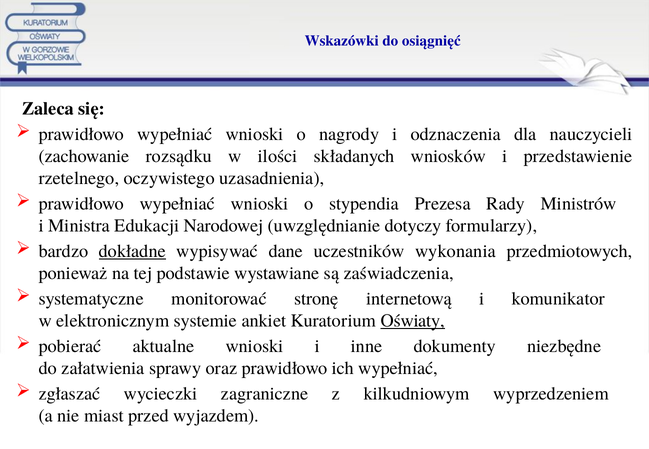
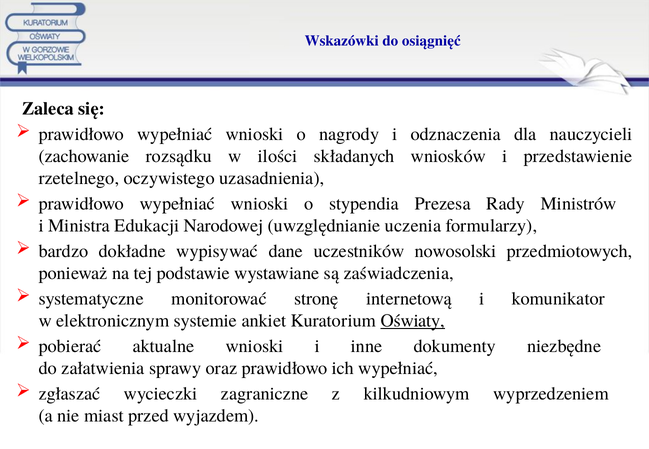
dotyczy: dotyczy -> uczenia
dokładne underline: present -> none
wykonania: wykonania -> nowosolski
